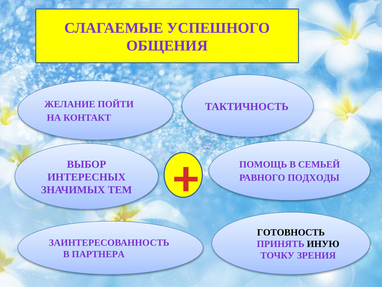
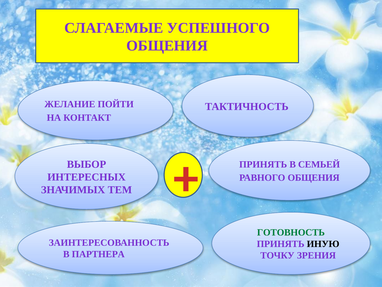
ПОМОЩЬ at (263, 164): ПОМОЩЬ -> ПРИНЯТЬ
РАВНОГО ПОДХОДЫ: ПОДХОДЫ -> ОБЩЕНИЯ
ГОТОВНОСТЬ colour: black -> green
